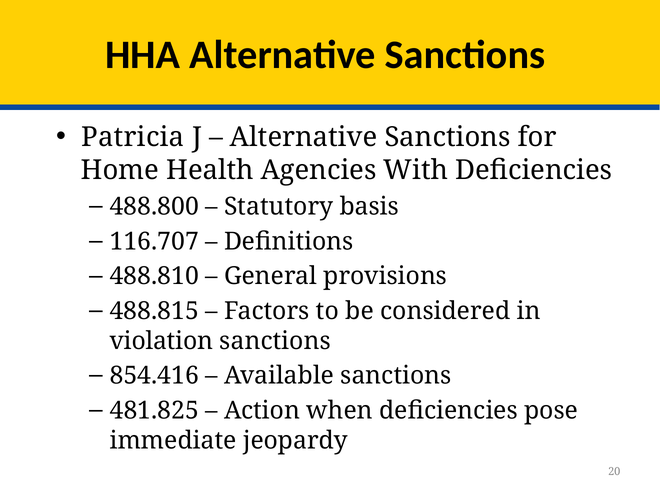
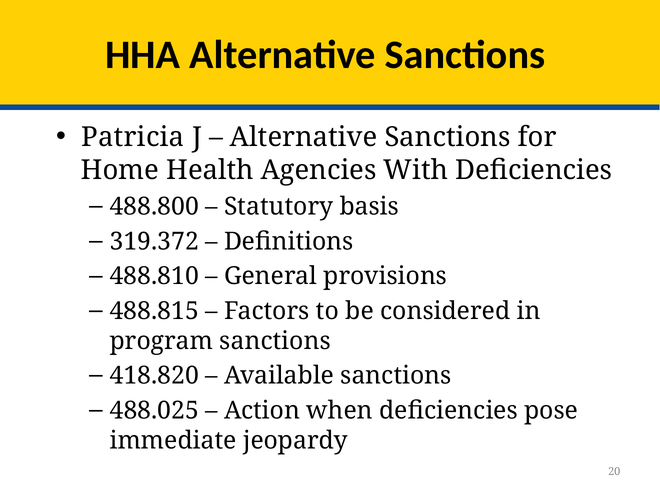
116.707: 116.707 -> 319.372
violation: violation -> program
854.416: 854.416 -> 418.820
481.825: 481.825 -> 488.025
